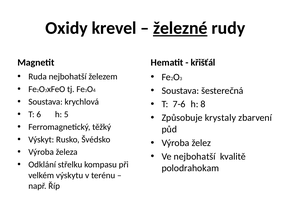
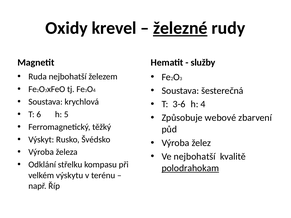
křišťál: křišťál -> služby
7-6: 7-6 -> 3-6
h 8: 8 -> 4
krystaly: krystaly -> webové
polodrahokam underline: none -> present
